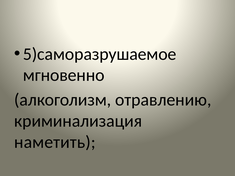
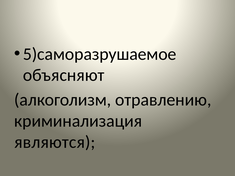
мгновенно: мгновенно -> объясняют
наметить: наметить -> являются
